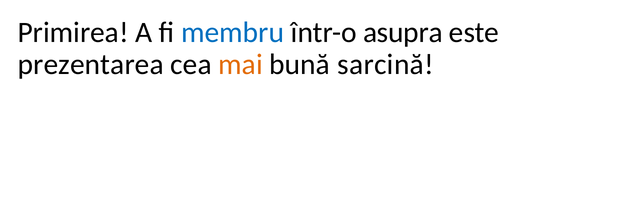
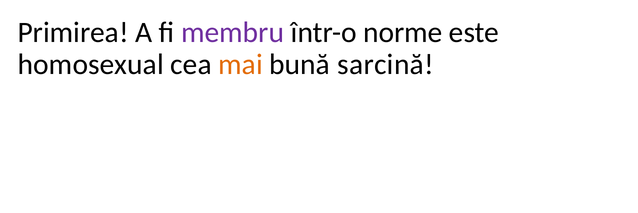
membru colour: blue -> purple
asupra: asupra -> norme
prezentarea: prezentarea -> homosexual
